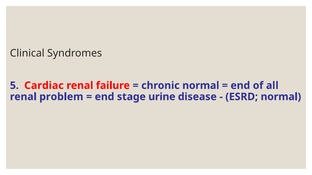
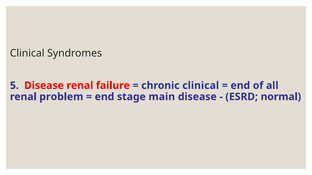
5 Cardiac: Cardiac -> Disease
chronic normal: normal -> clinical
urine: urine -> main
